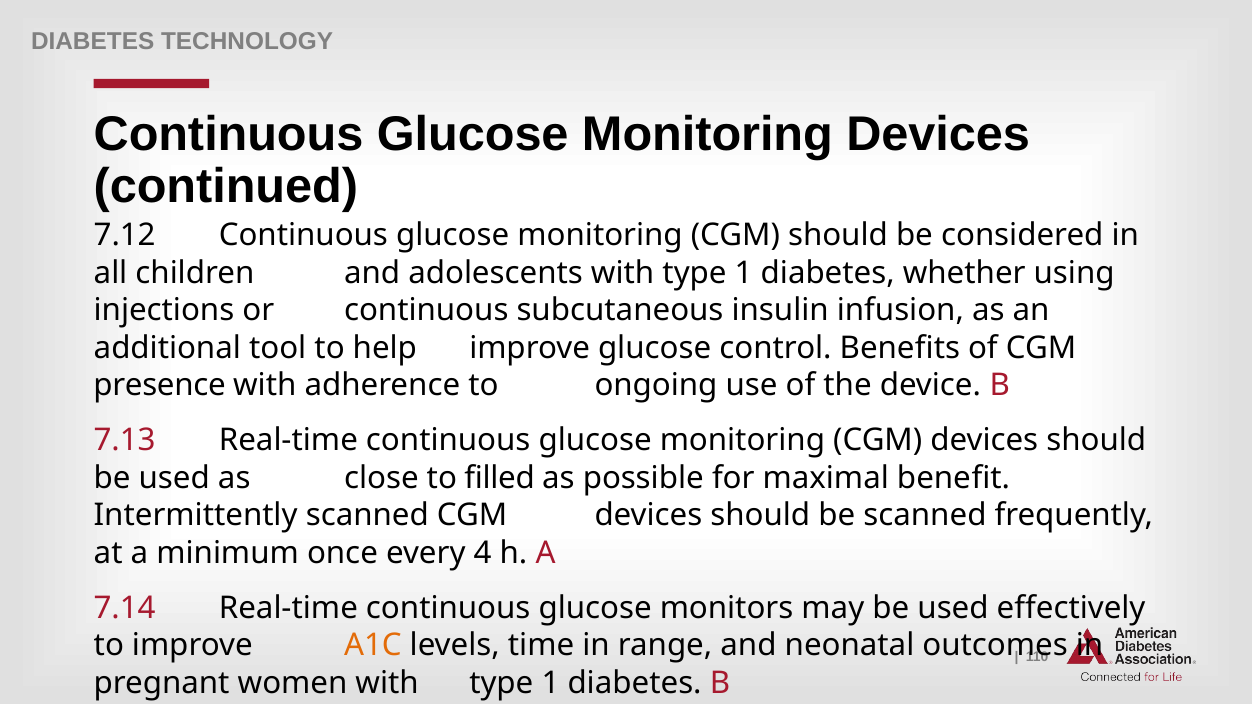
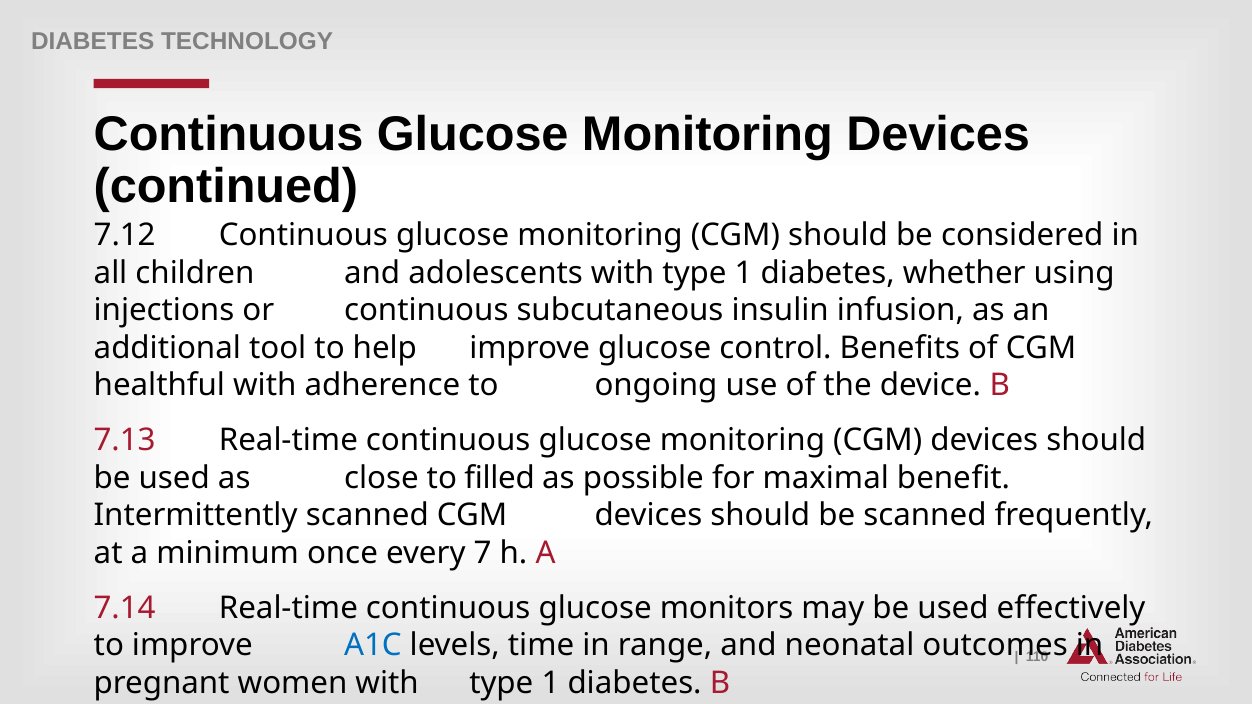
presence: presence -> healthful
4: 4 -> 7
A1C colour: orange -> blue
